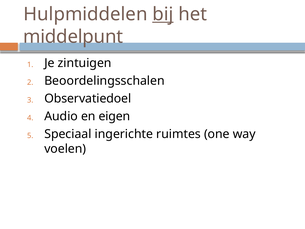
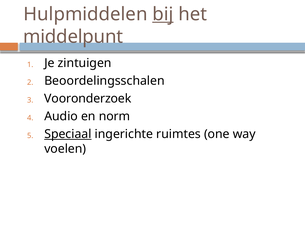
Observatiedoel: Observatiedoel -> Vooronderzoek
eigen: eigen -> norm
Speciaal underline: none -> present
